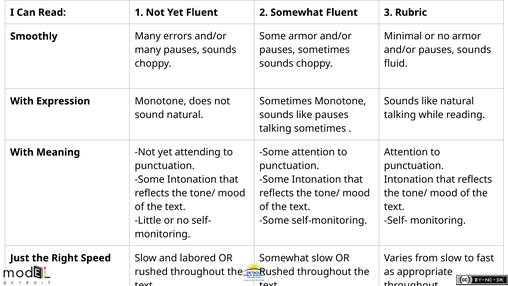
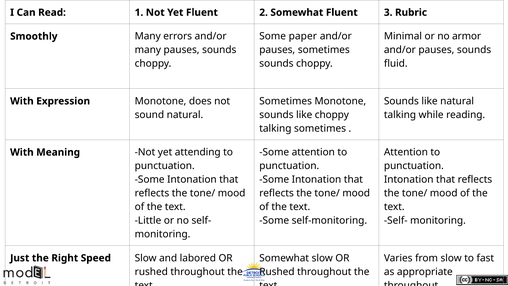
Some armor: armor -> paper
like pauses: pauses -> choppy
